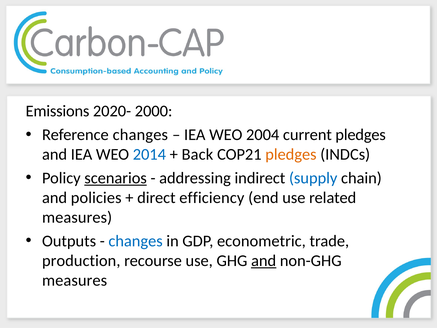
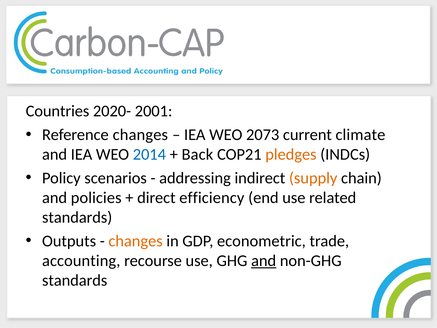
Emissions: Emissions -> Countries
2000: 2000 -> 2001
2004: 2004 -> 2073
current pledges: pledges -> climate
scenarios underline: present -> none
supply colour: blue -> orange
measures at (77, 217): measures -> standards
changes at (136, 241) colour: blue -> orange
production: production -> accounting
measures at (75, 280): measures -> standards
